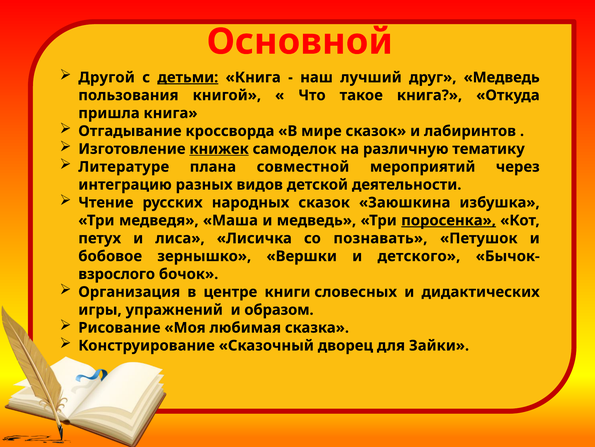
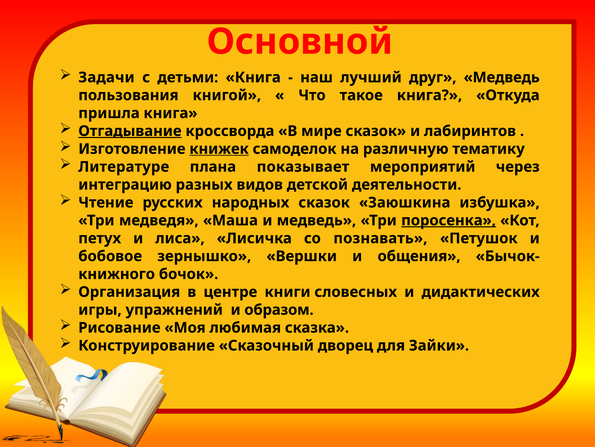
Другой: Другой -> Задачи
детьми underline: present -> none
Отгадывание underline: none -> present
совместной: совместной -> показывает
детского: детского -> общения
взрослого: взрослого -> книжного
